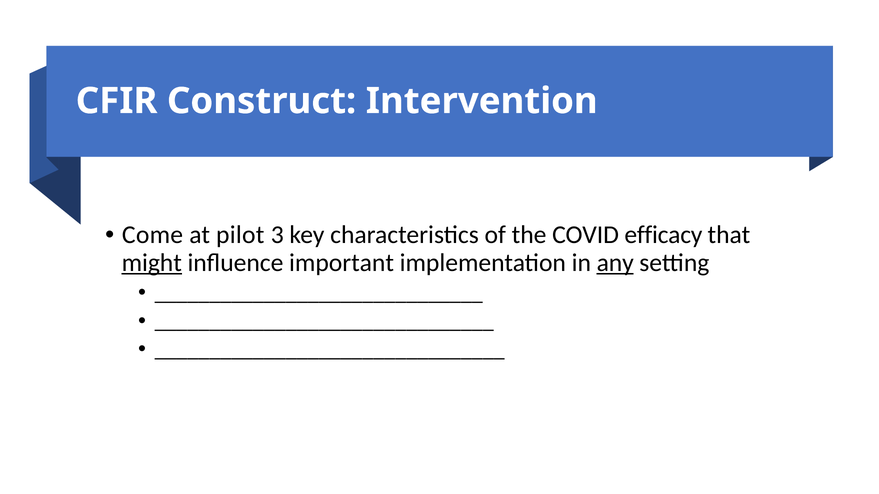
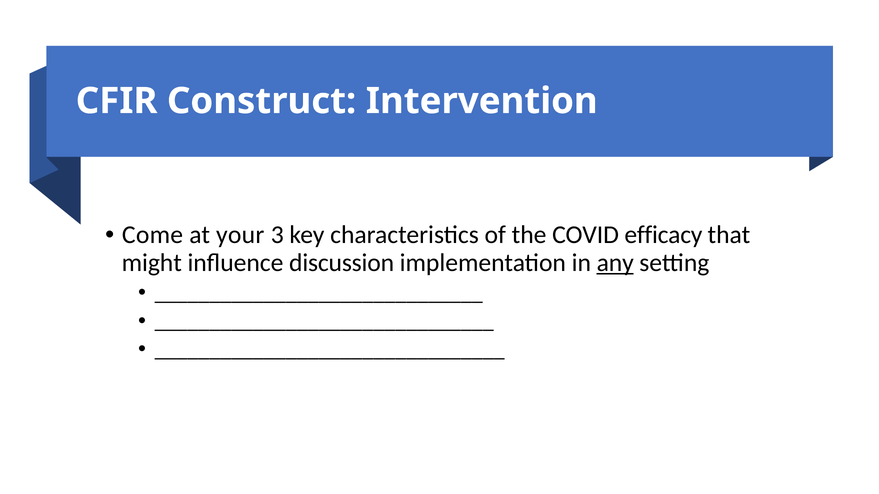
pilot: pilot -> your
might underline: present -> none
important: important -> discussion
